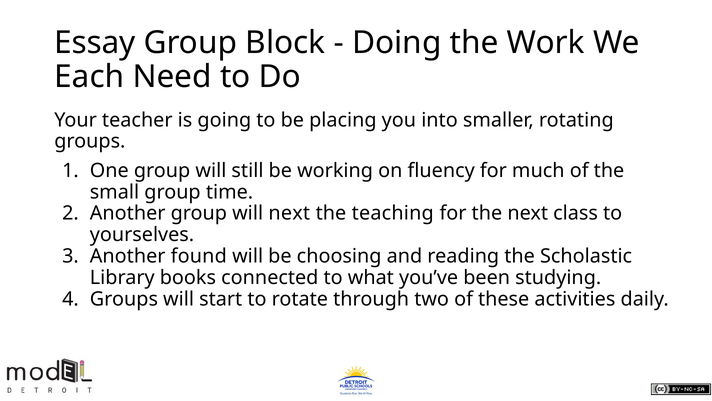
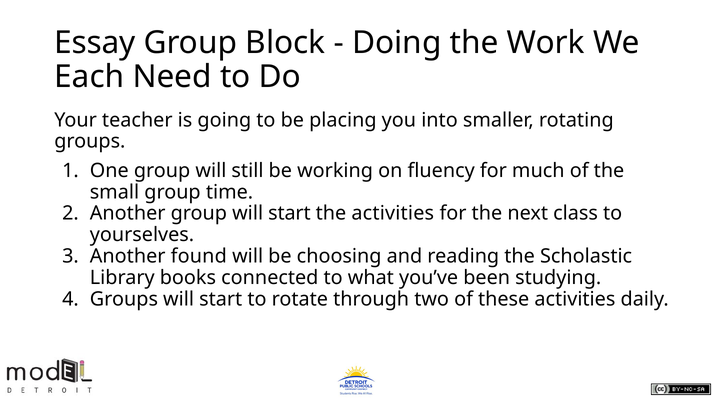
group will next: next -> start
the teaching: teaching -> activities
